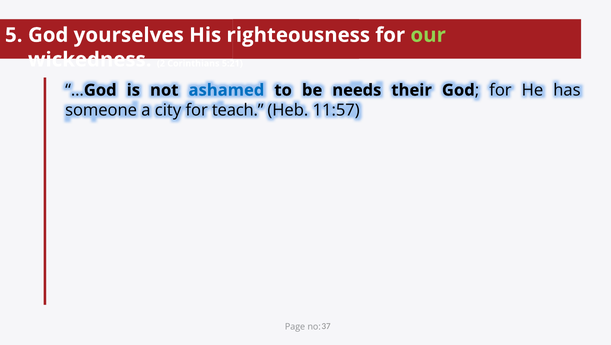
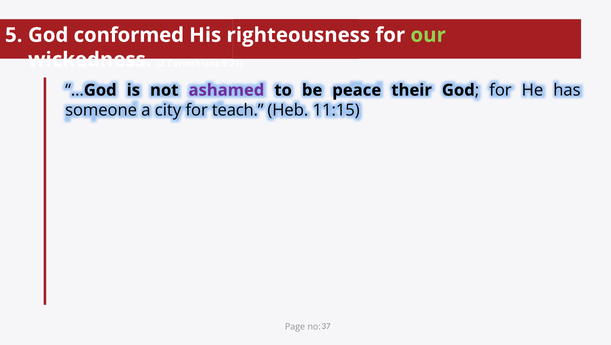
yourselves: yourselves -> conformed
ashamed colour: blue -> purple
needs: needs -> peace
11:57: 11:57 -> 11:15
